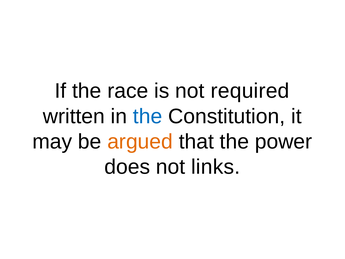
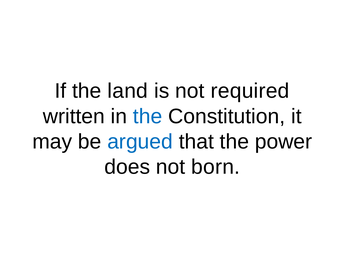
race: race -> land
argued colour: orange -> blue
links: links -> born
